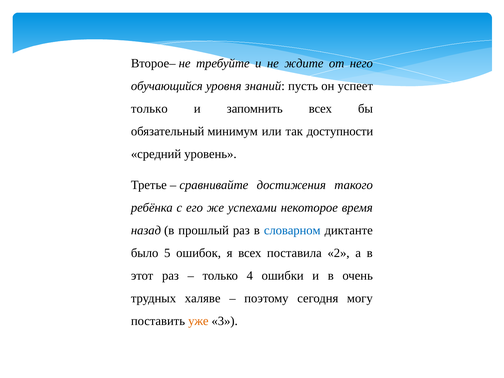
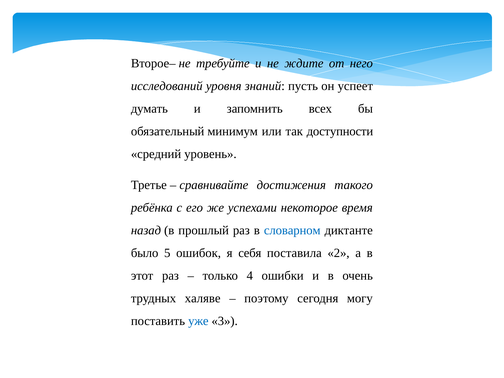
обучающийся: обучающийся -> исследований
только at (149, 109): только -> думать
я всех: всех -> себя
уже colour: orange -> blue
